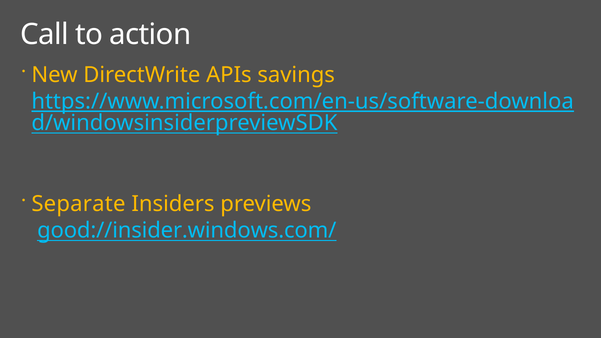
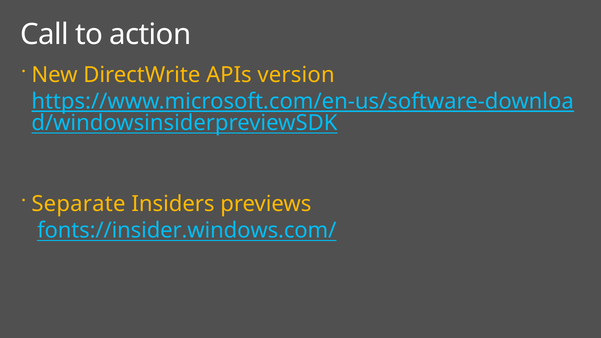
savings: savings -> version
good://insider.windows.com/: good://insider.windows.com/ -> fonts://insider.windows.com/
